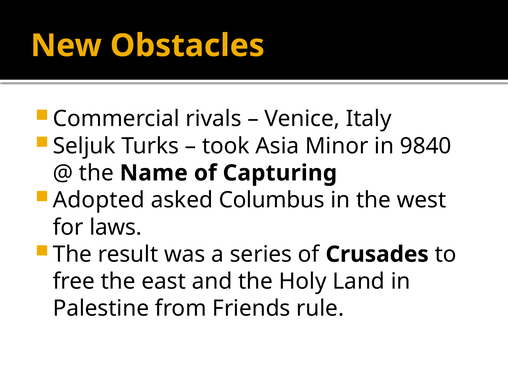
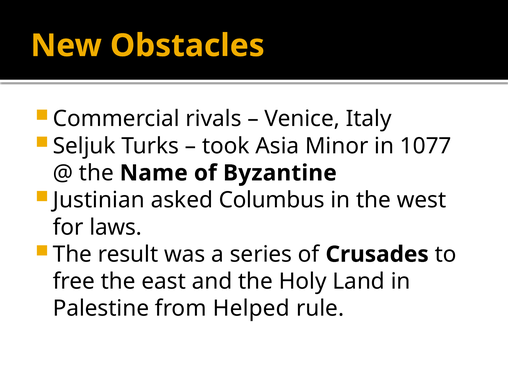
9840: 9840 -> 1077
Capturing: Capturing -> Byzantine
Adopted: Adopted -> Justinian
Friends: Friends -> Helped
